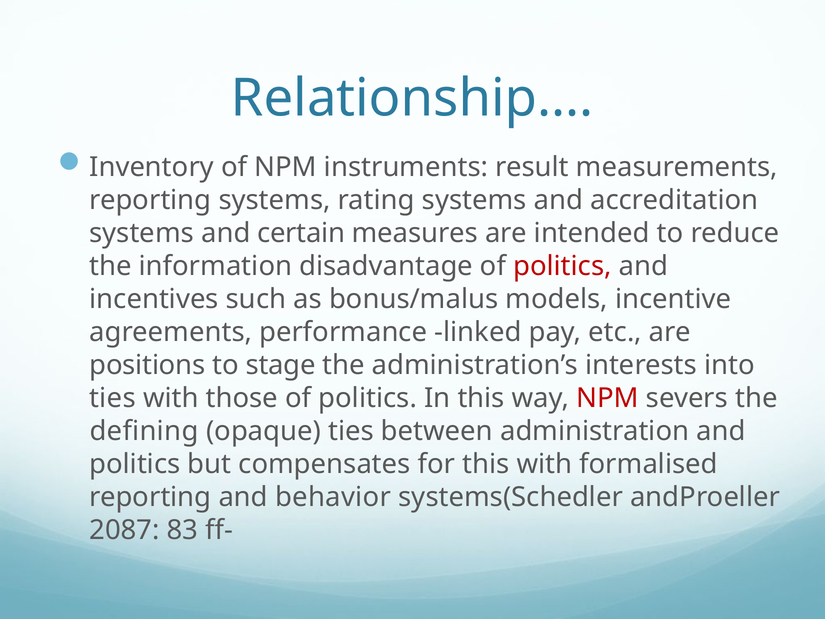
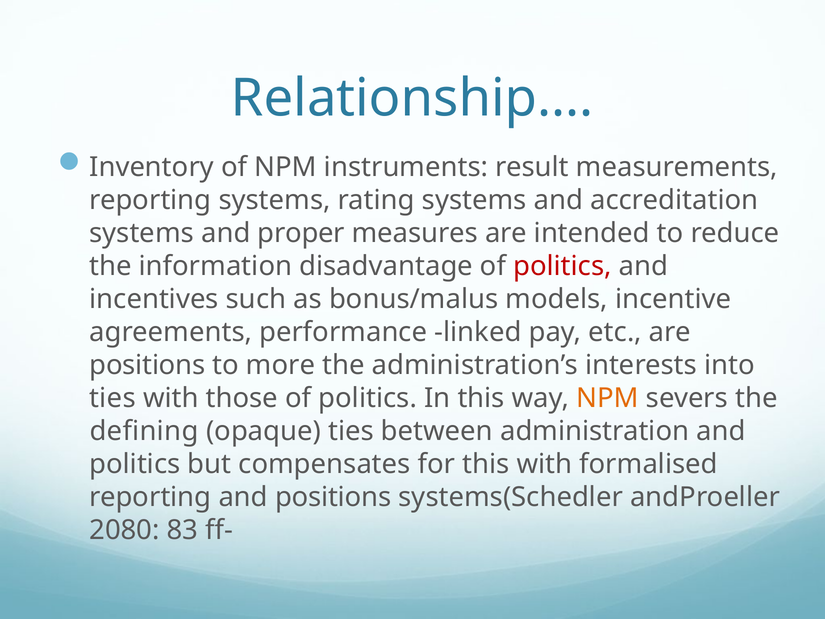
certain: certain -> proper
stage: stage -> more
NPM at (608, 398) colour: red -> orange
and behavior: behavior -> positions
2087: 2087 -> 2080
